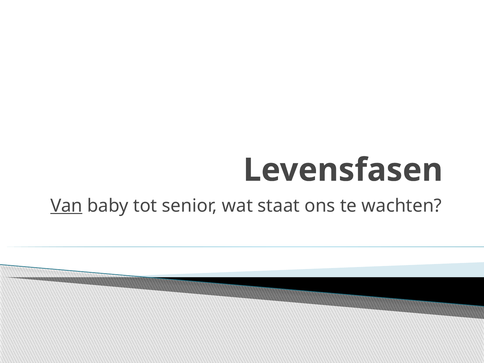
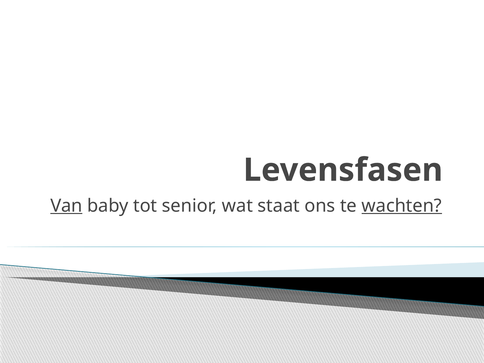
wachten underline: none -> present
